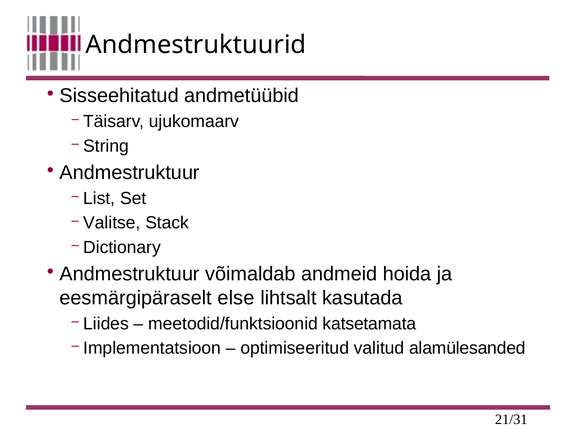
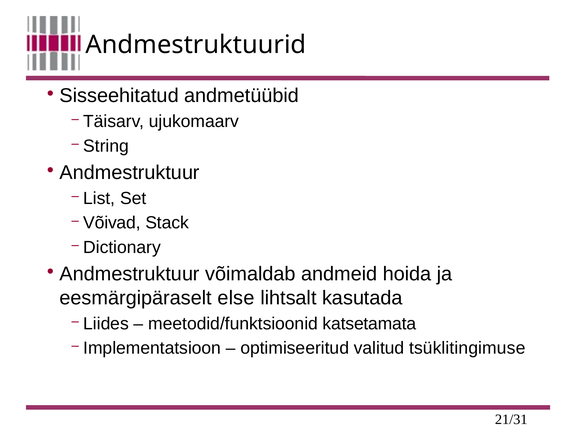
Valitse: Valitse -> Võivad
alamülesanded: alamülesanded -> tsüklitingimuse
